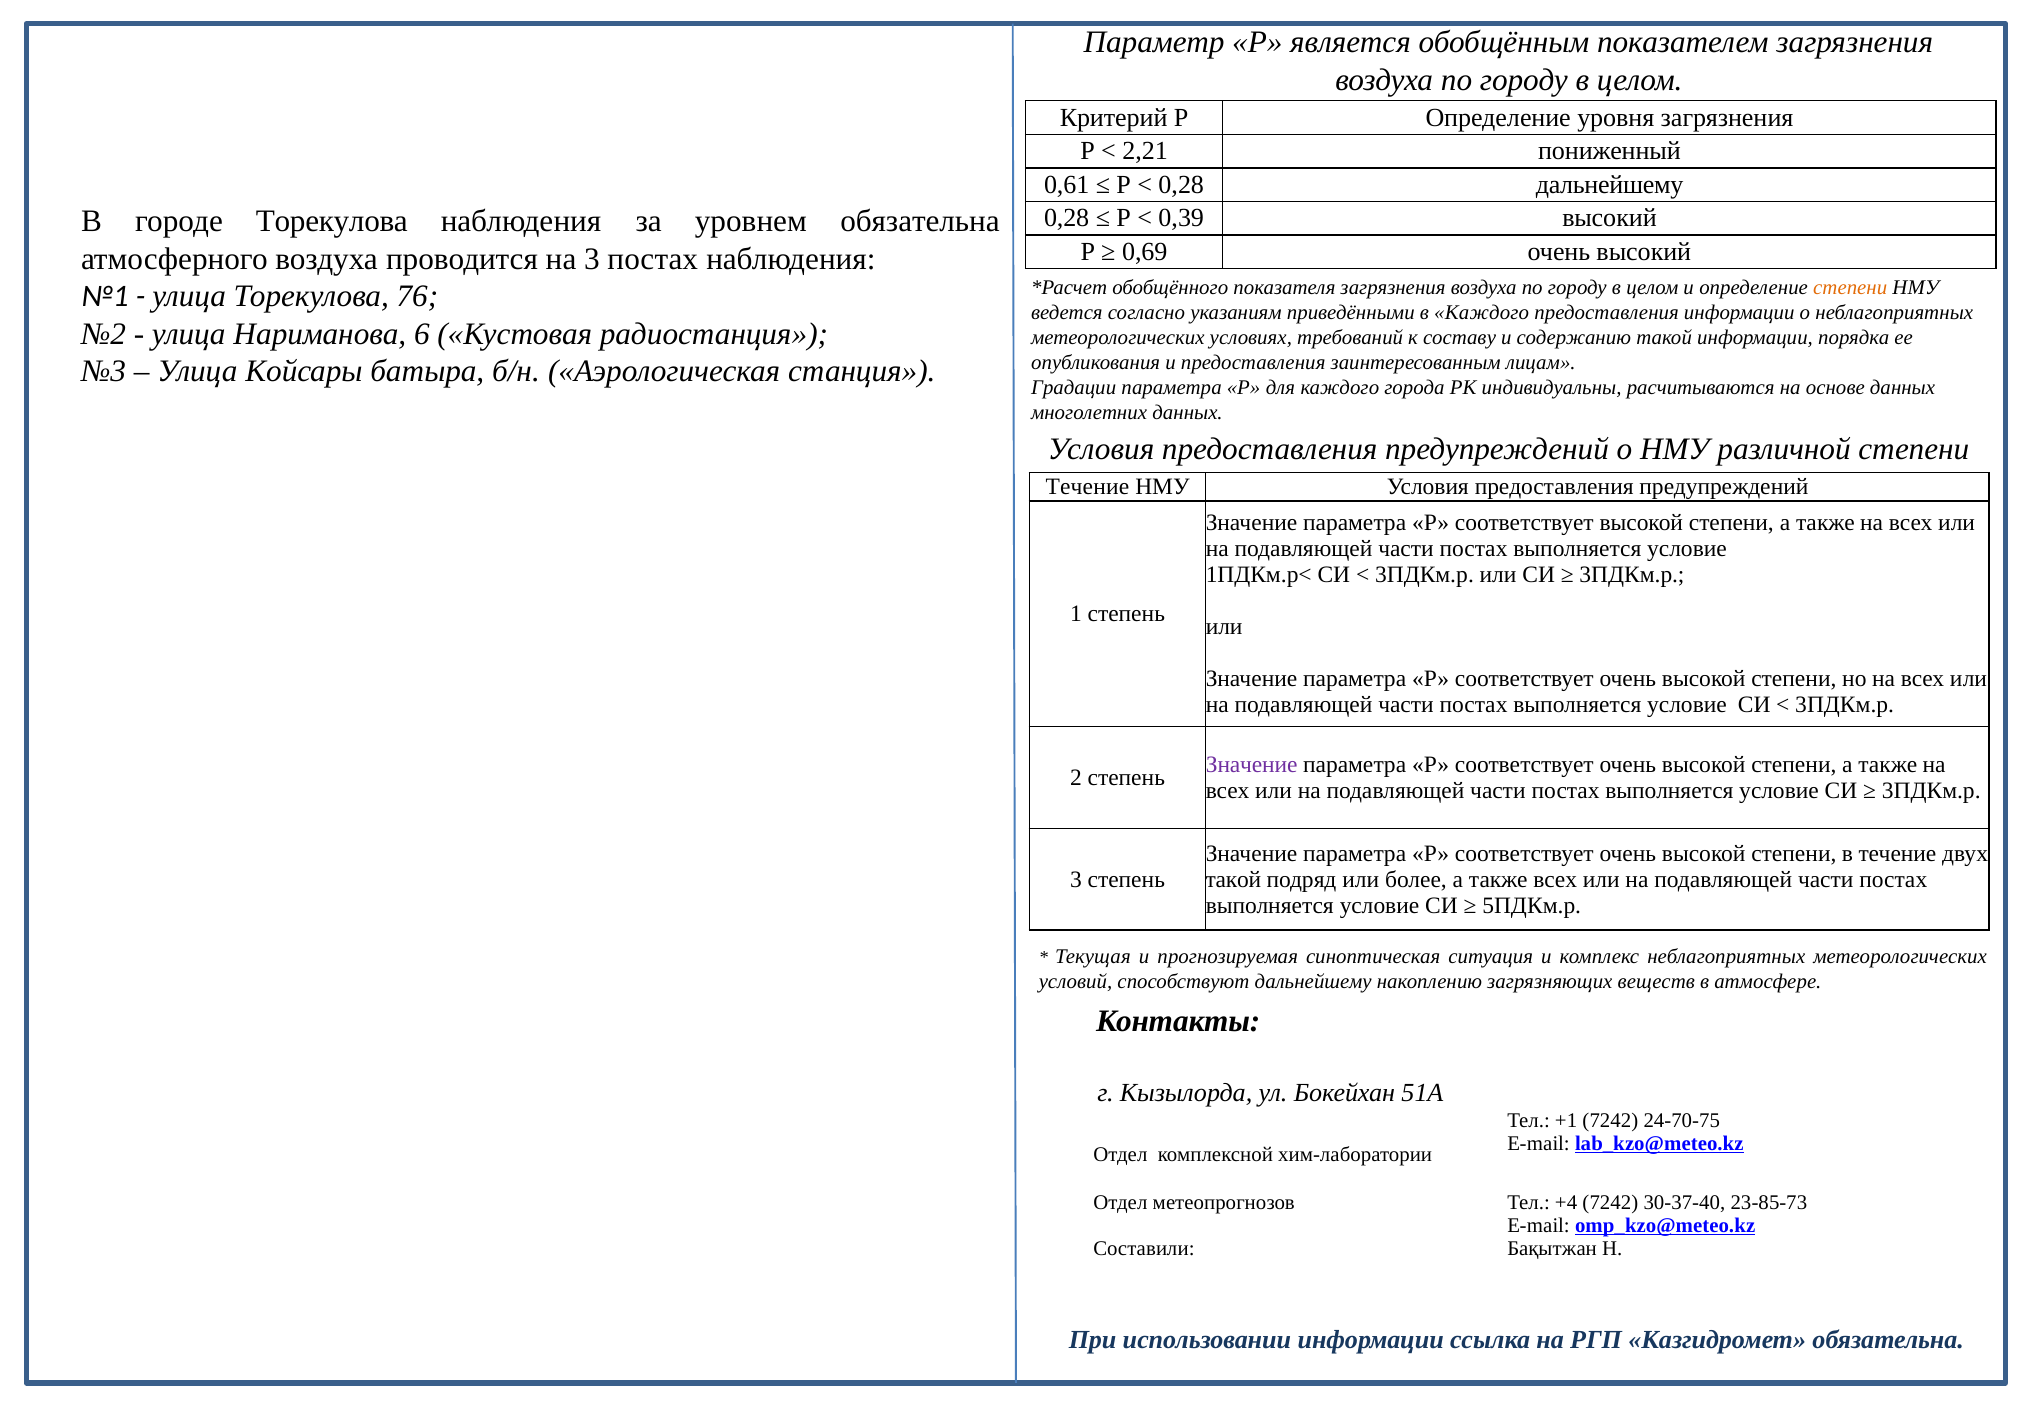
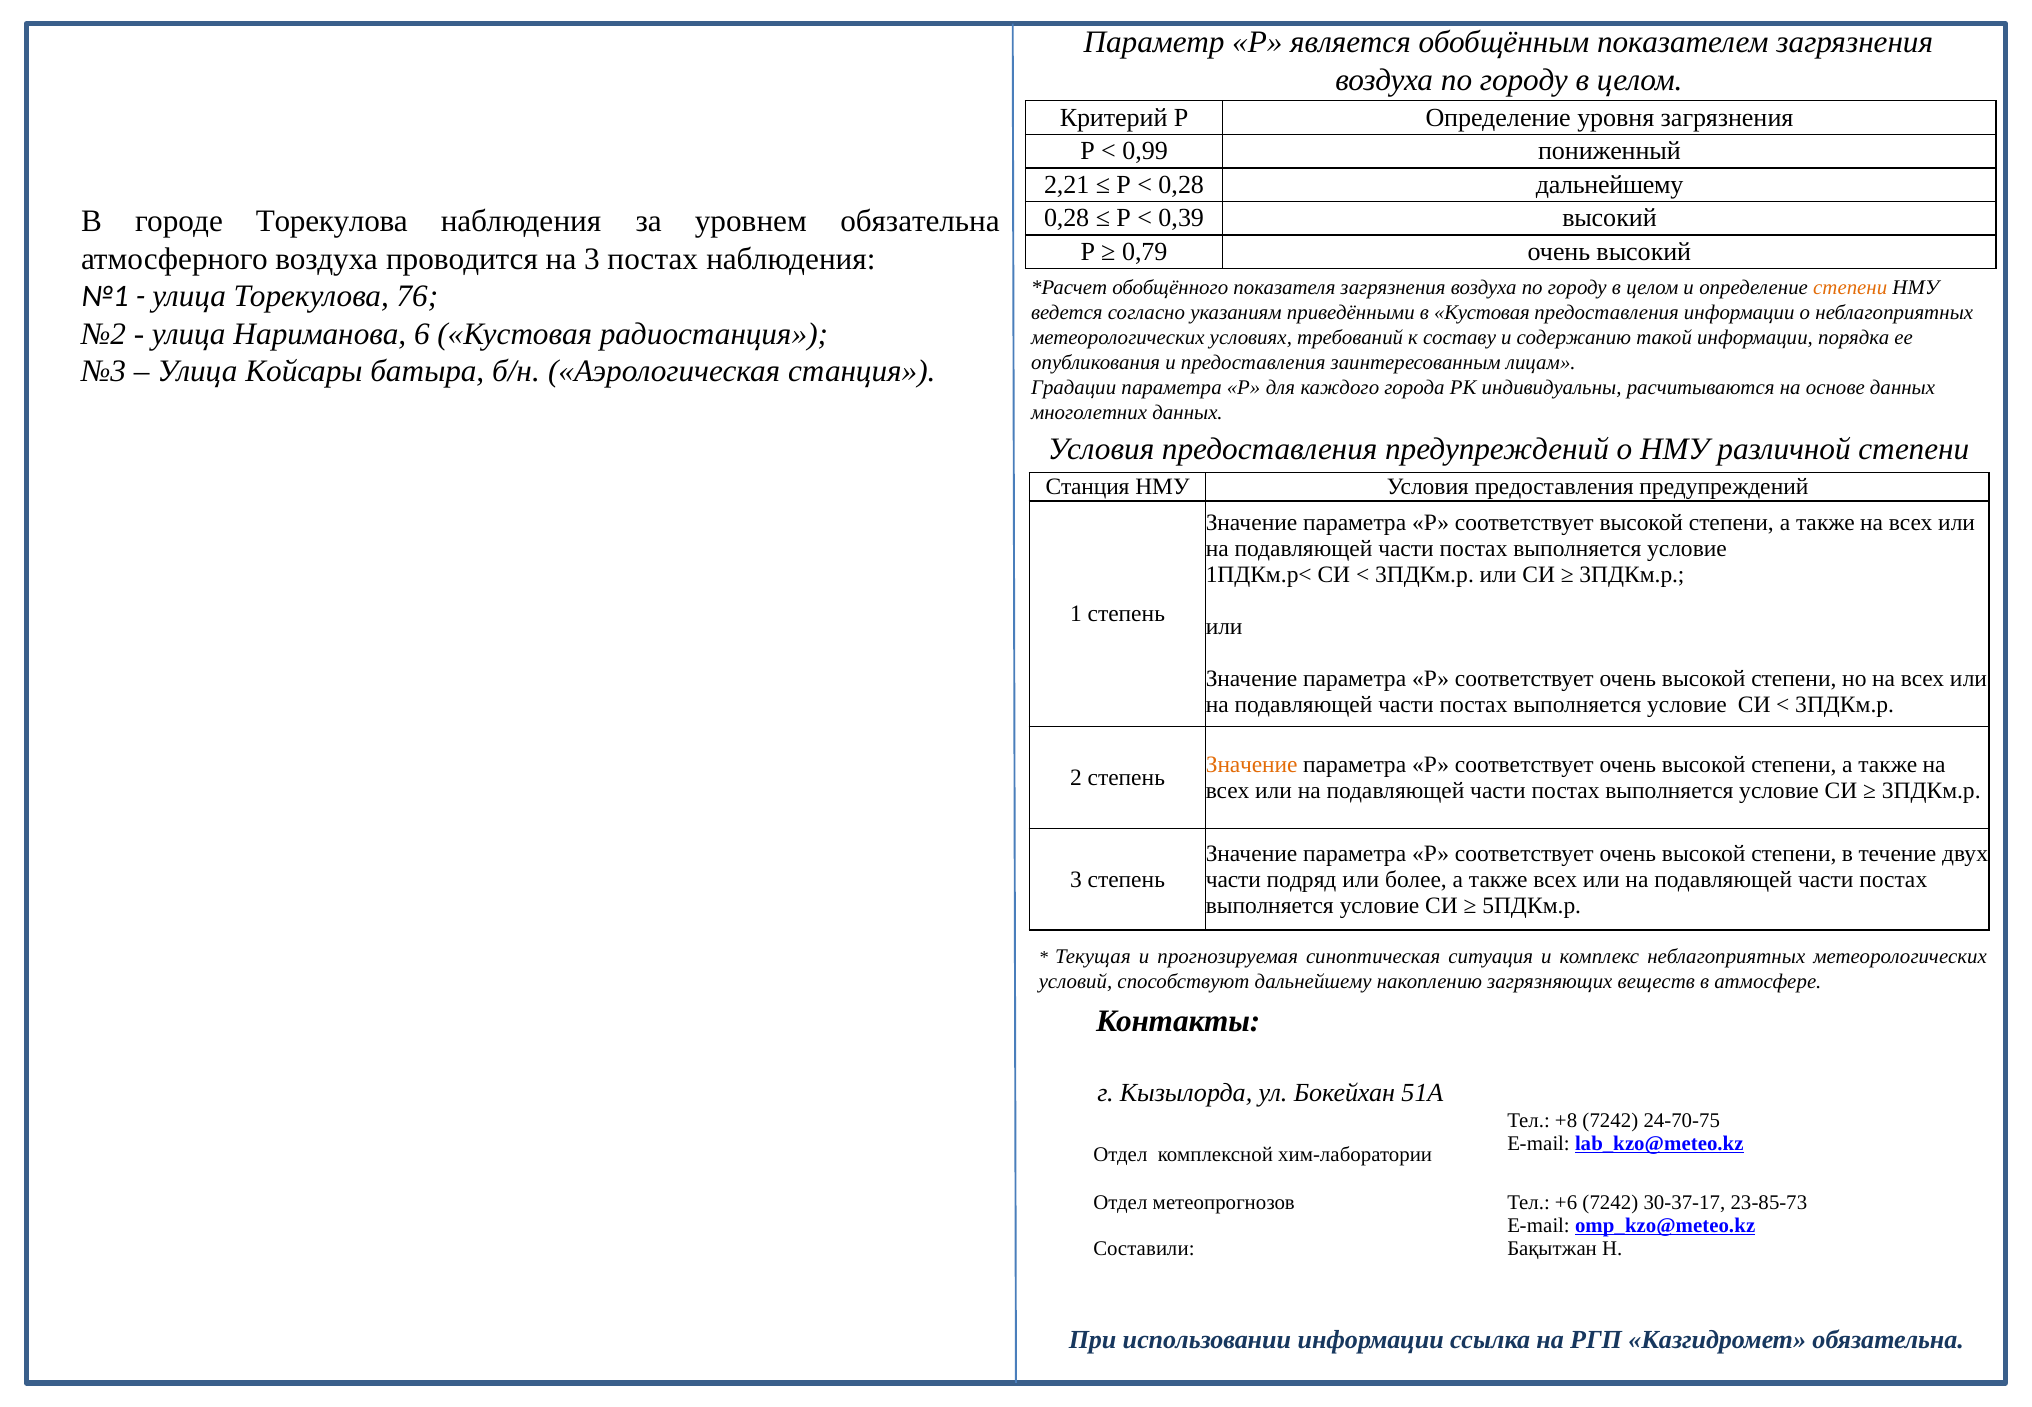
2,21: 2,21 -> 0,99
0,61: 0,61 -> 2,21
0,69: 0,69 -> 0,79
в Каждого: Каждого -> Кустовая
Течение at (1087, 487): Течение -> Станция
Значение at (1252, 765) colour: purple -> orange
такой at (1233, 879): такой -> части
+1: +1 -> +8
+4: +4 -> +6
30-37-40: 30-37-40 -> 30-37-17
